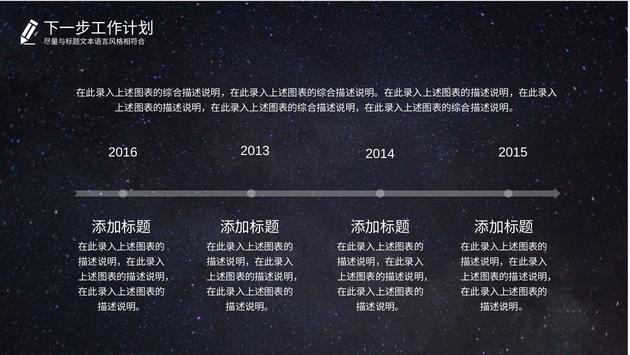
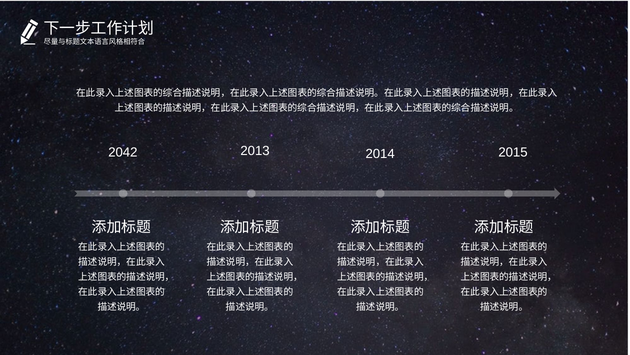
2016: 2016 -> 2042
